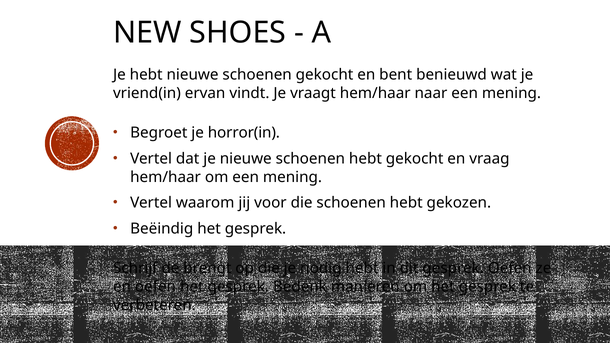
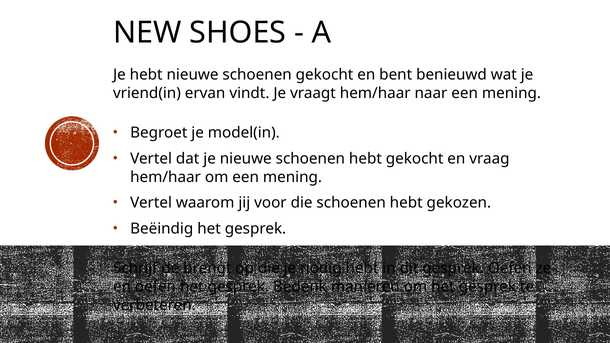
horror(in: horror(in -> model(in
